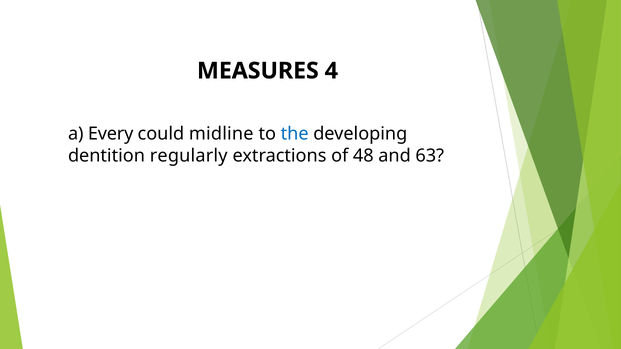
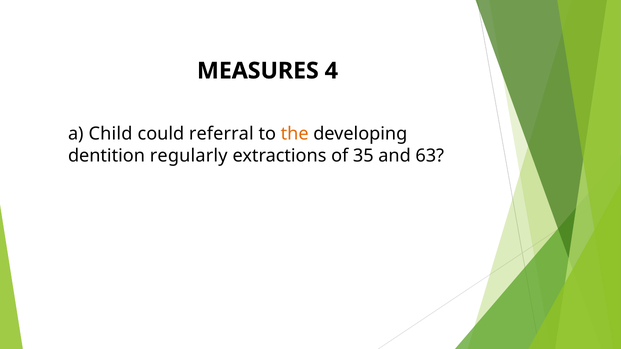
Every: Every -> Child
midline: midline -> referral
the colour: blue -> orange
48: 48 -> 35
